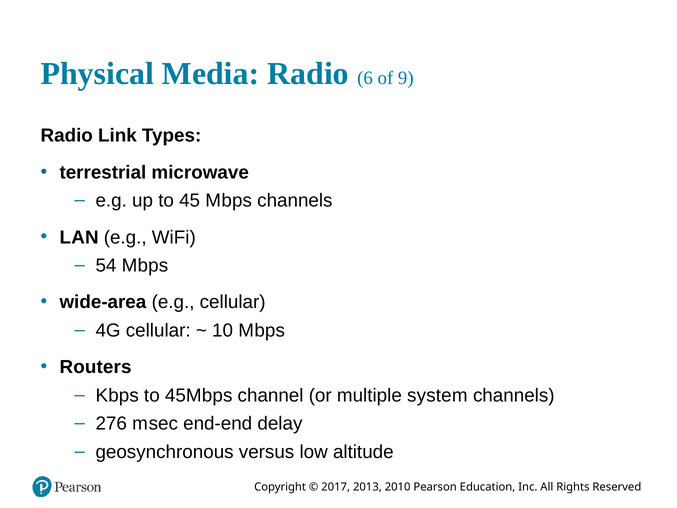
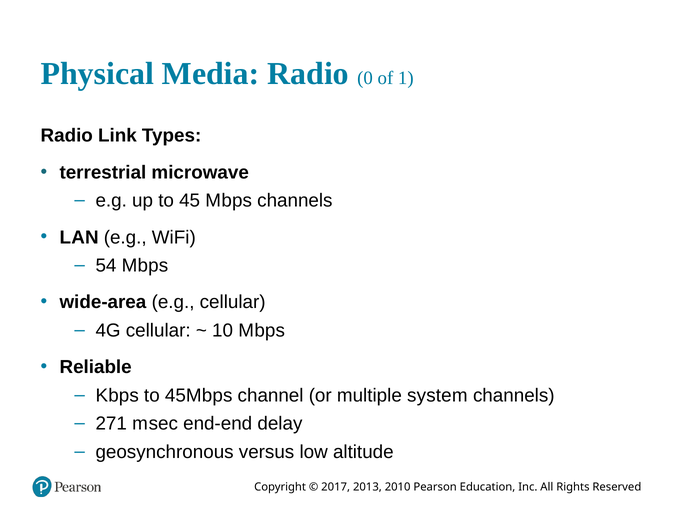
6: 6 -> 0
9: 9 -> 1
Routers: Routers -> Reliable
276: 276 -> 271
